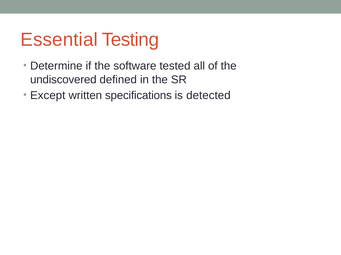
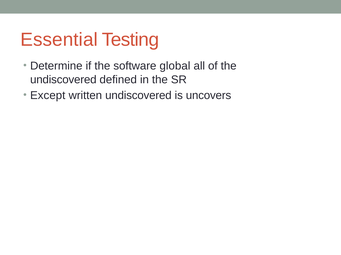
tested: tested -> global
written specifications: specifications -> undiscovered
detected: detected -> uncovers
